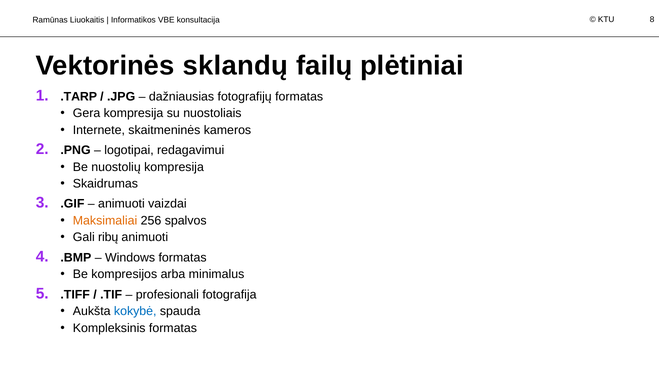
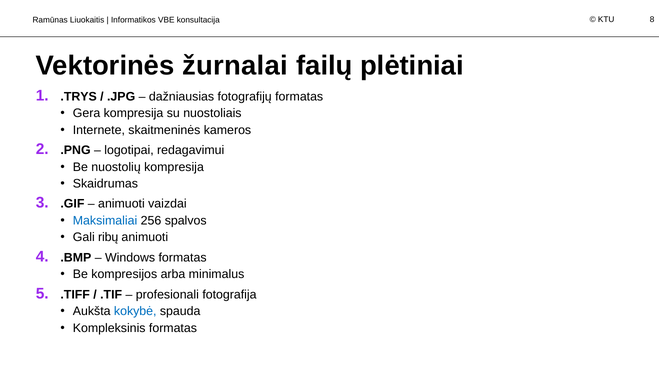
sklandų: sklandų -> žurnalai
.TARP: .TARP -> .TRYS
Maksimaliai colour: orange -> blue
